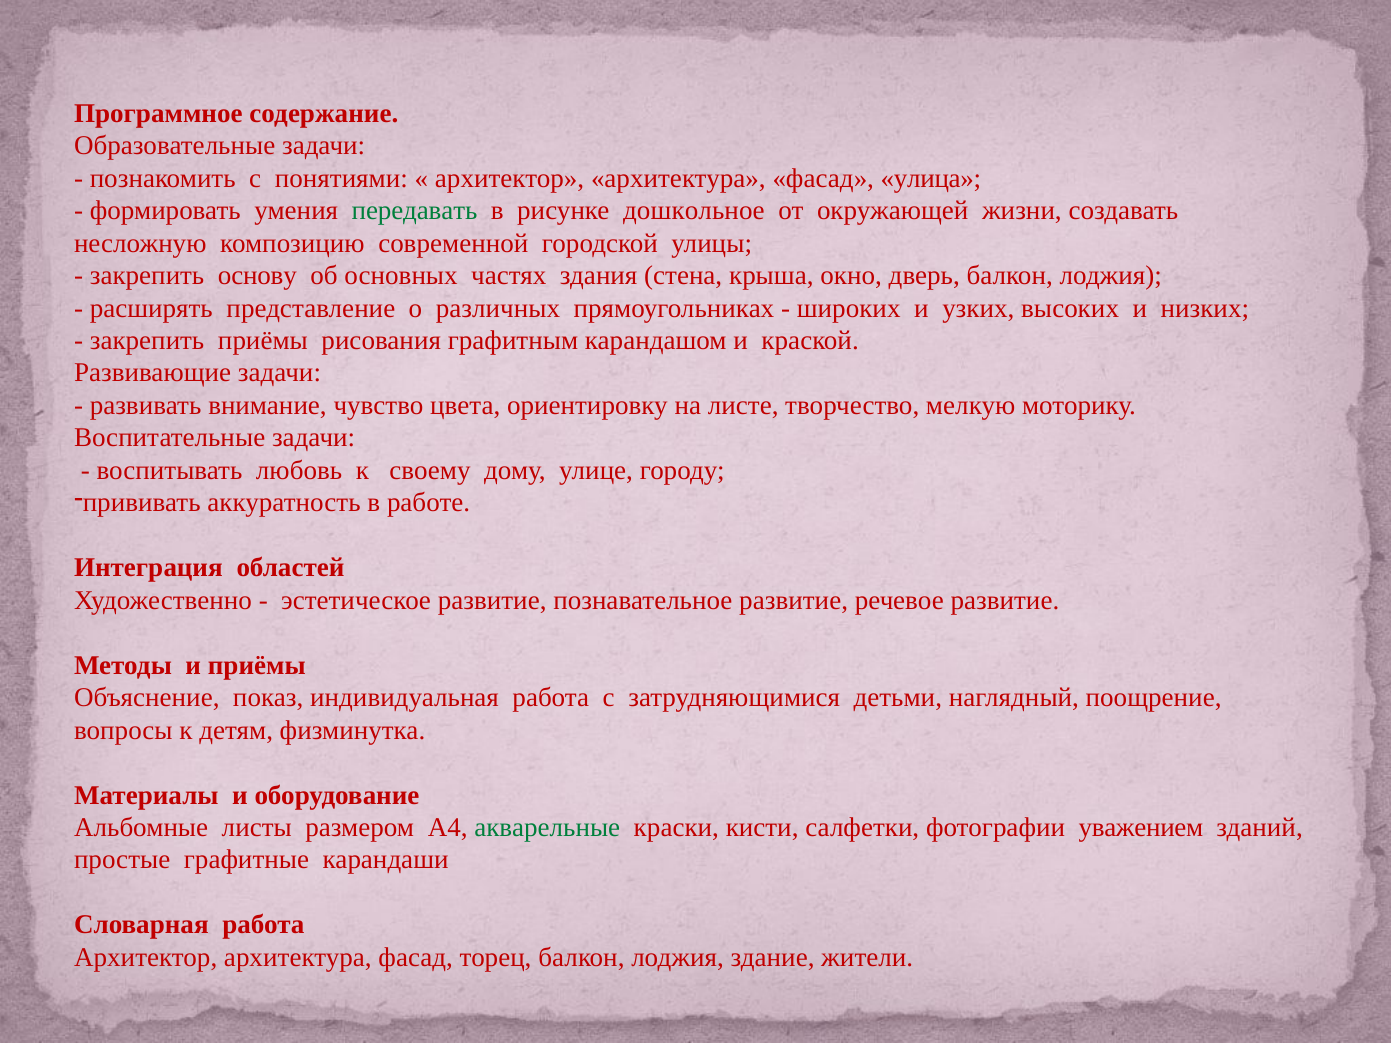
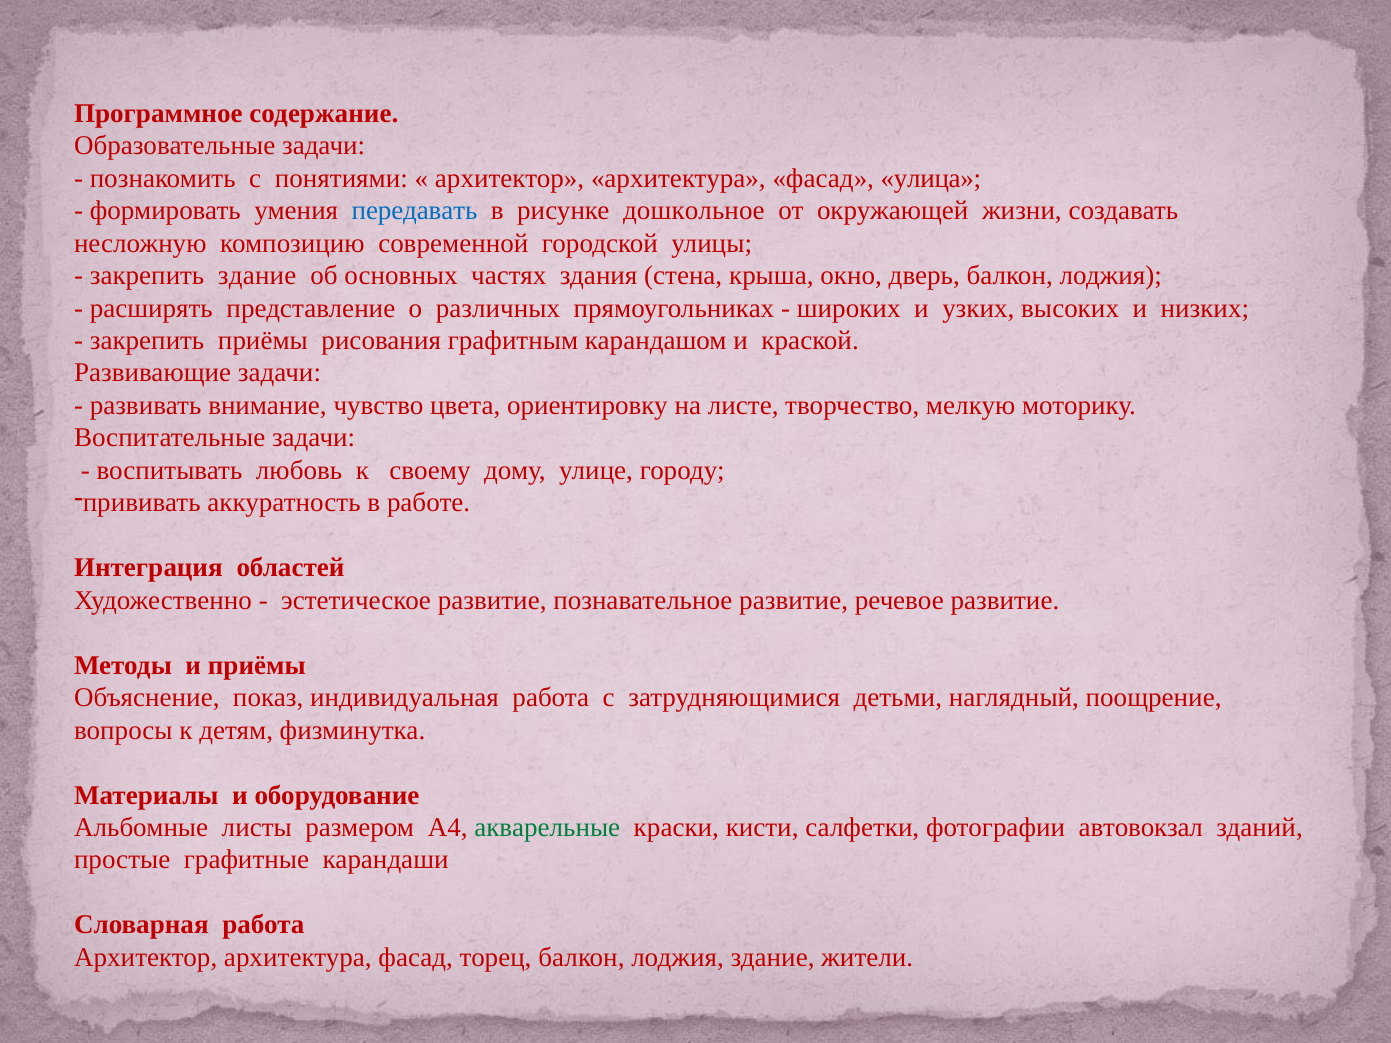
передавать colour: green -> blue
закрепить основу: основу -> здание
уважением: уважением -> автовокзал
